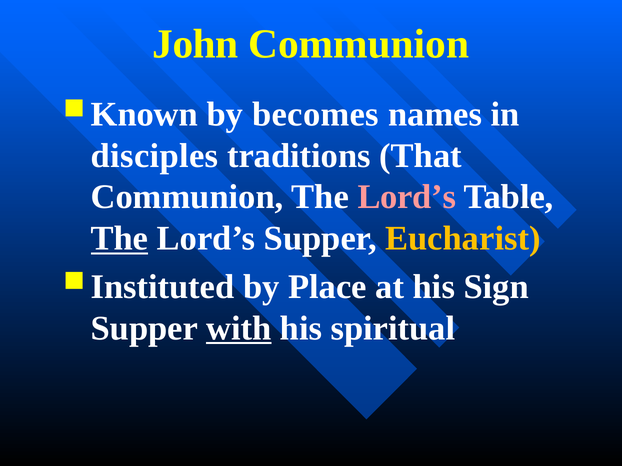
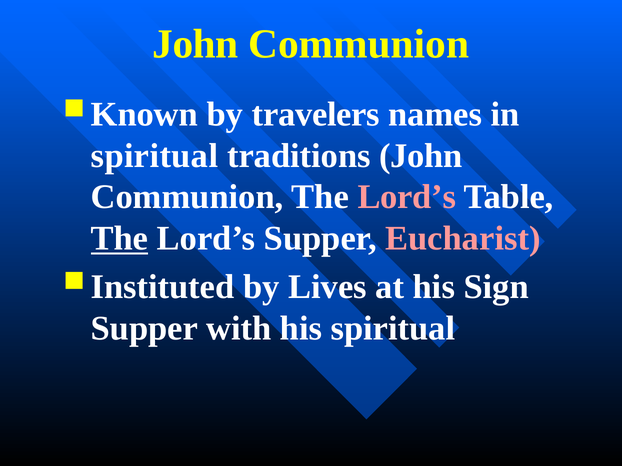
becomes: becomes -> travelers
disciples at (154, 156): disciples -> spiritual
traditions That: That -> John
Eucharist colour: yellow -> pink
Place: Place -> Lives
with underline: present -> none
